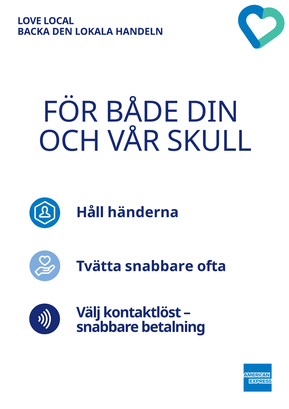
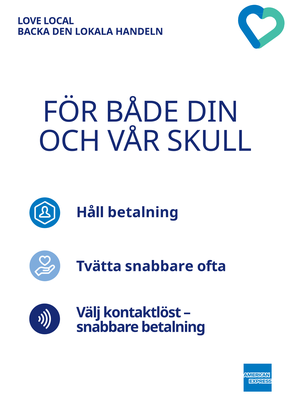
Håll händerna: händerna -> betalning
